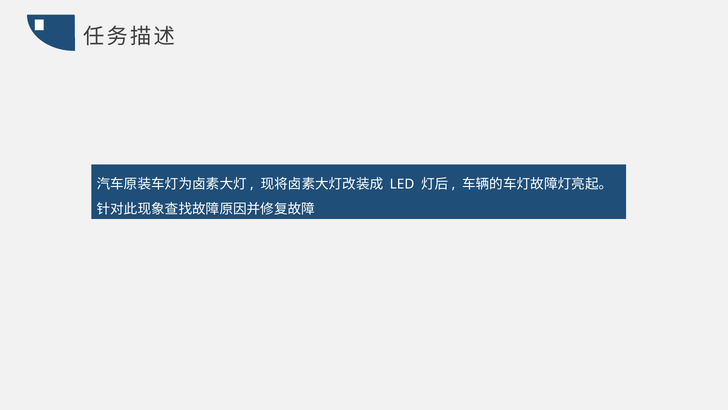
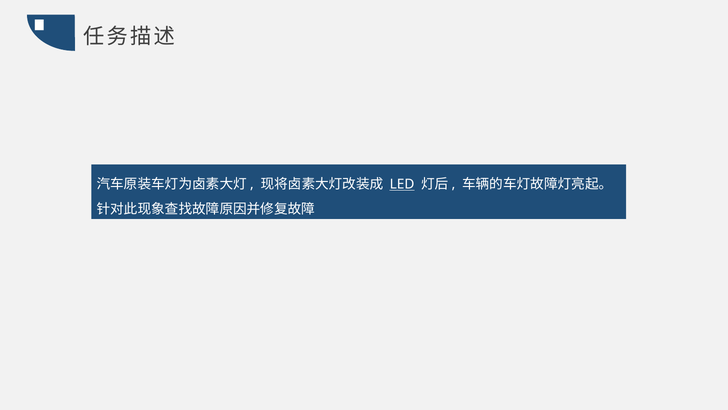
LED underline: none -> present
